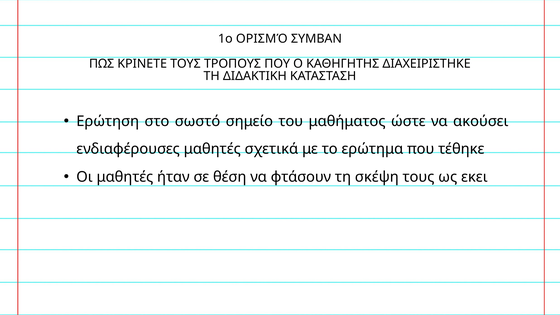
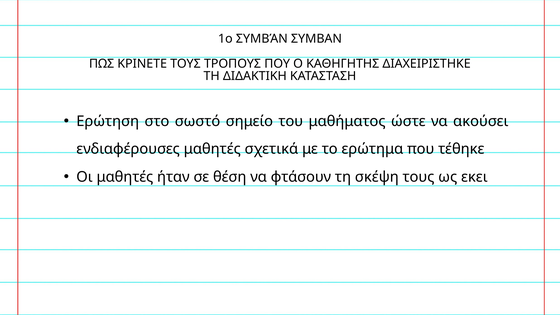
ΟΡΙΣΜΌ: ΟΡΙΣΜΌ -> ΣΥΜΒΆΝ
